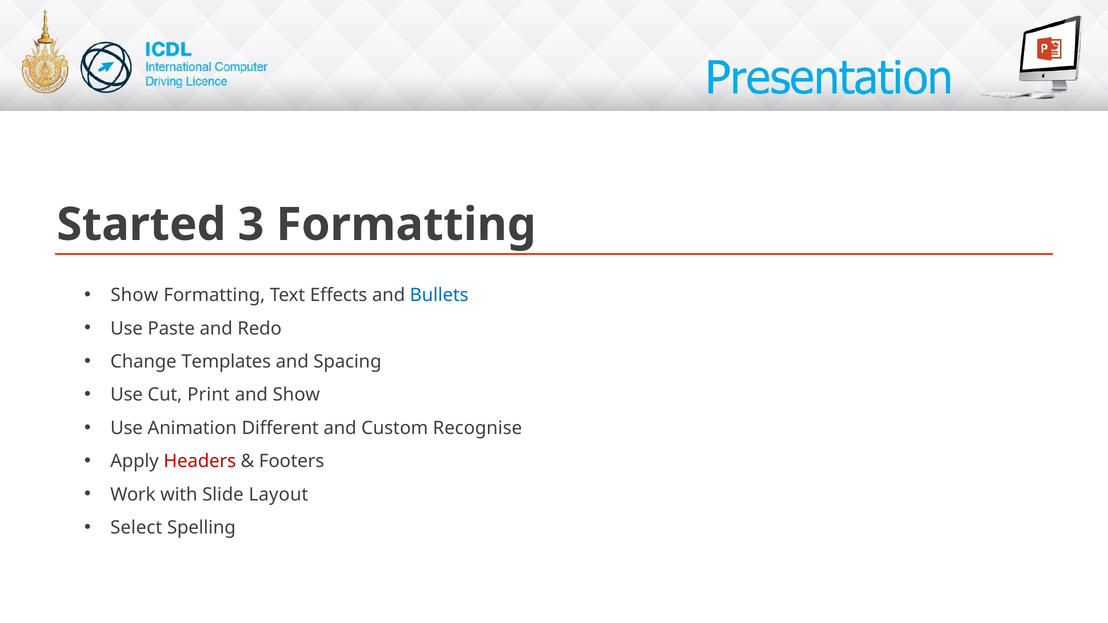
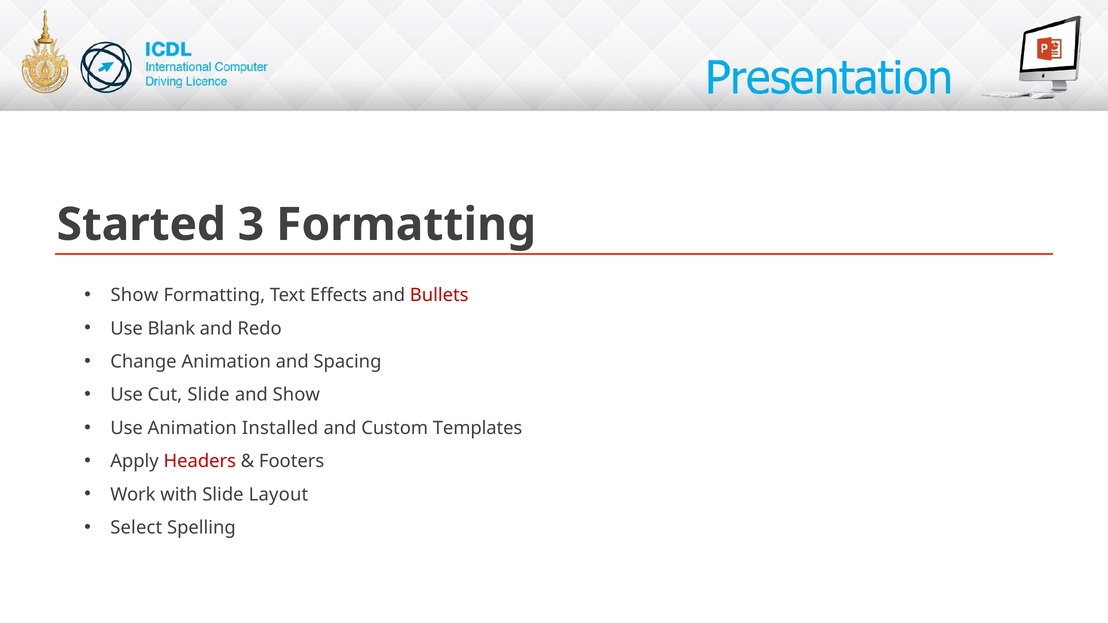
Bullets colour: blue -> red
Paste: Paste -> Blank
Change Templates: Templates -> Animation
Cut Print: Print -> Slide
Different: Different -> Installed
Recognise: Recognise -> Templates
